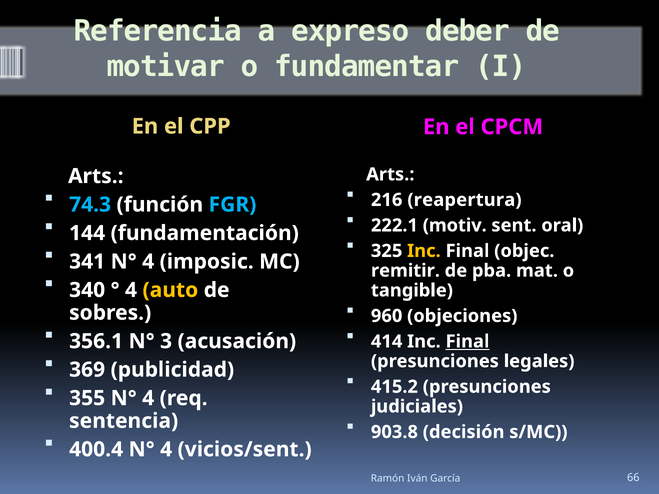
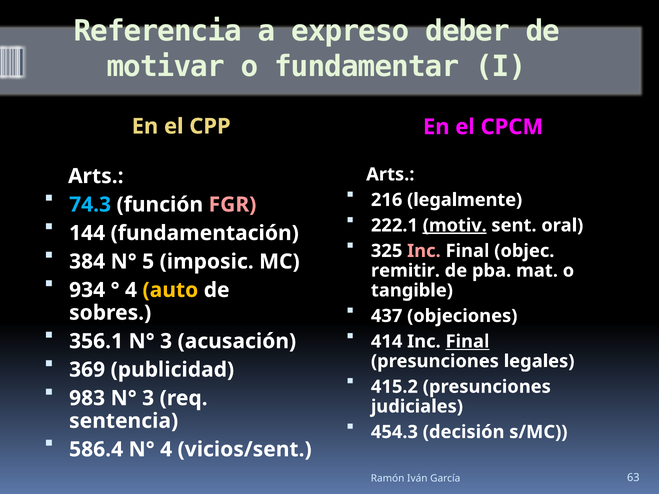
reapertura: reapertura -> legalmente
FGR colour: light blue -> pink
motiv underline: none -> present
Inc at (424, 251) colour: yellow -> pink
341: 341 -> 384
4 at (148, 262): 4 -> 5
340: 340 -> 934
960: 960 -> 437
355: 355 -> 983
4 at (148, 398): 4 -> 3
903.8: 903.8 -> 454.3
400.4: 400.4 -> 586.4
66: 66 -> 63
